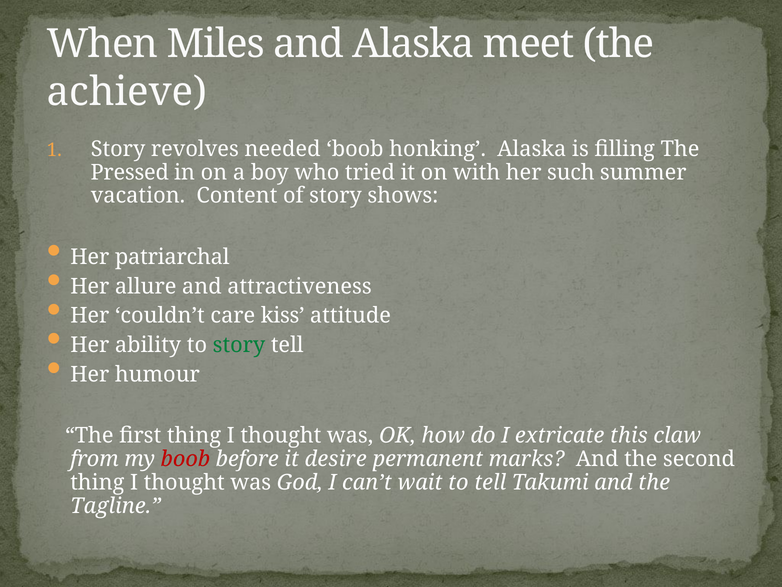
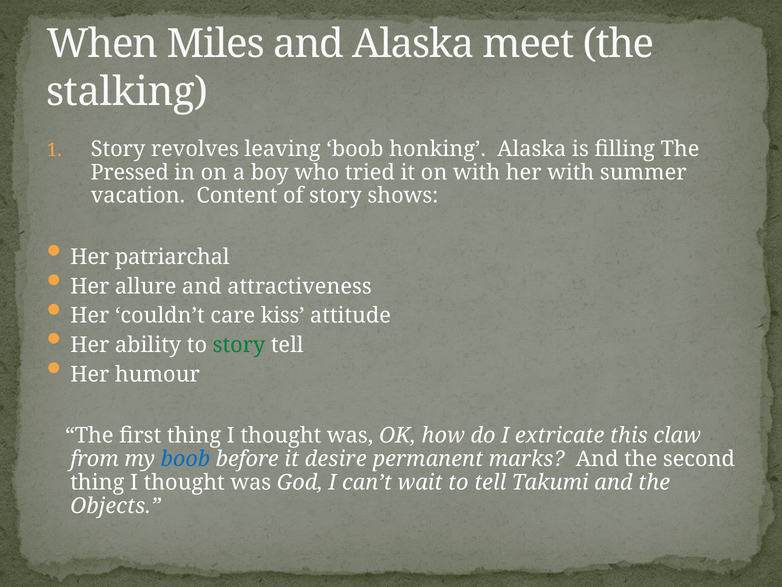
achieve: achieve -> stalking
needed: needed -> leaving
her such: such -> with
boob at (185, 459) colour: red -> blue
Tagline: Tagline -> Objects
